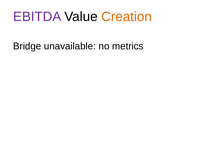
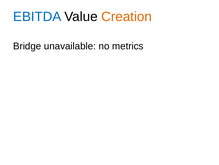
EBITDA colour: purple -> blue
